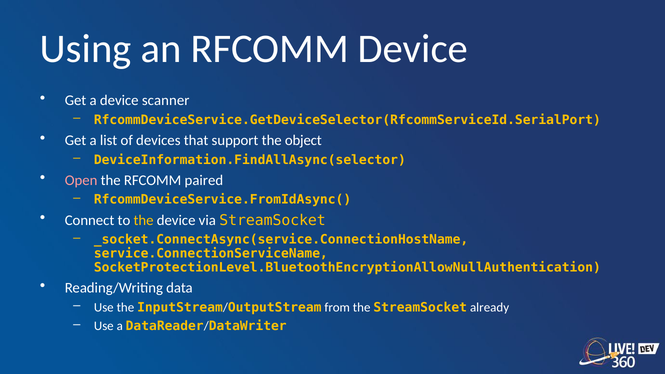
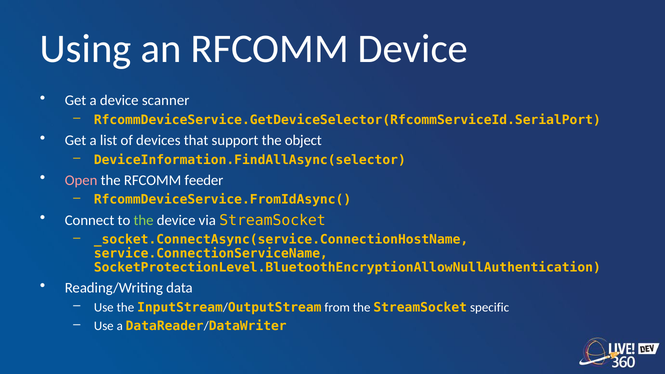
paired: paired -> feeder
the at (144, 220) colour: yellow -> light green
already: already -> specific
